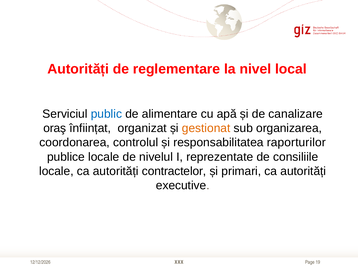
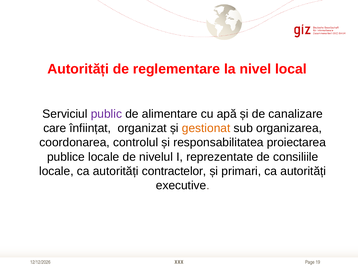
public colour: blue -> purple
oraş: oraş -> care
raporturilor: raporturilor -> proiectarea
